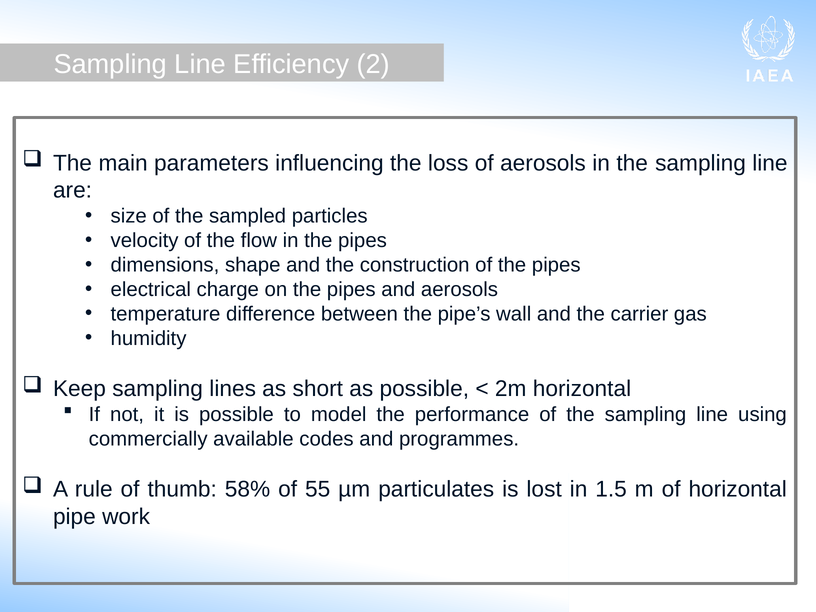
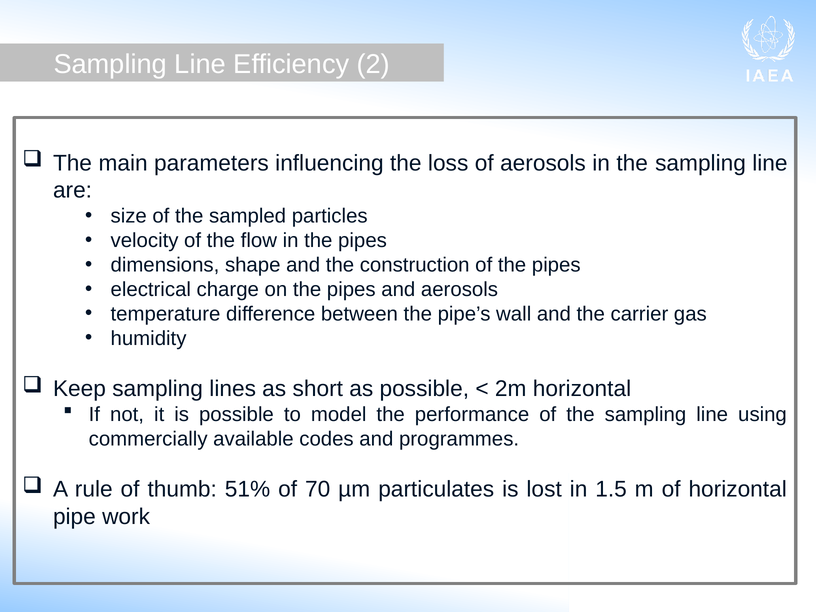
58%: 58% -> 51%
55: 55 -> 70
